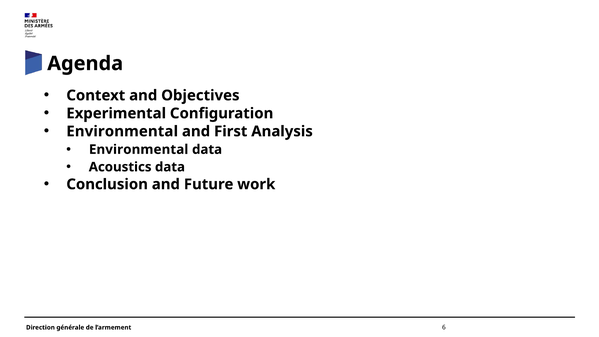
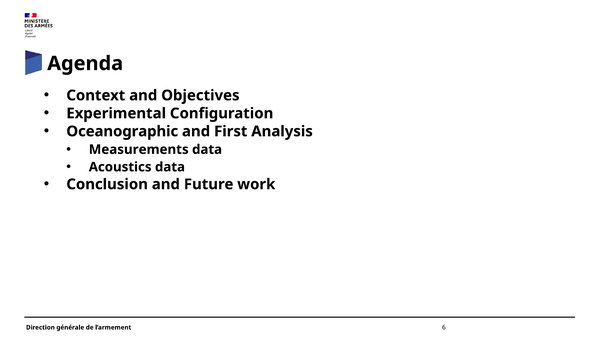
Environmental at (122, 131): Environmental -> Oceanographic
Environmental at (139, 149): Environmental -> Measurements
